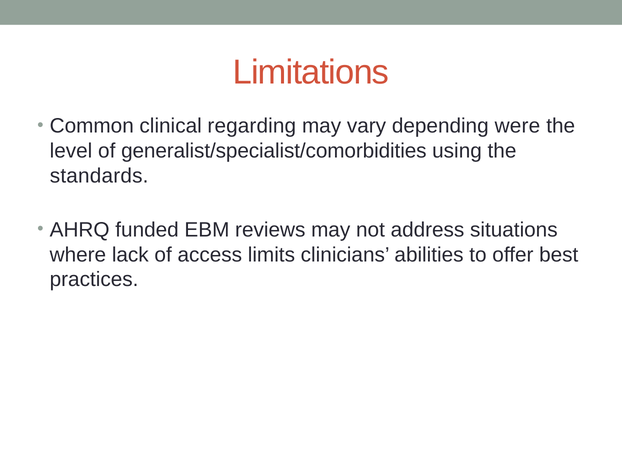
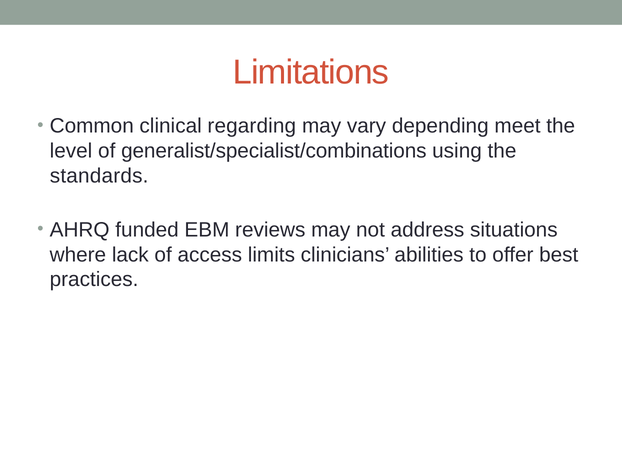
were: were -> meet
generalist/specialist/comorbidities: generalist/specialist/comorbidities -> generalist/specialist/combinations
